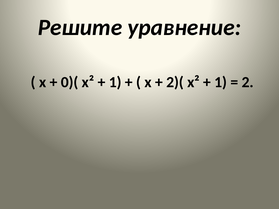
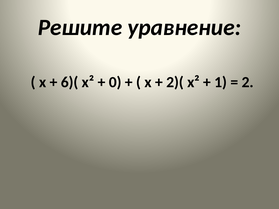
0)(: 0)( -> 6)(
1 at (115, 82): 1 -> 0
